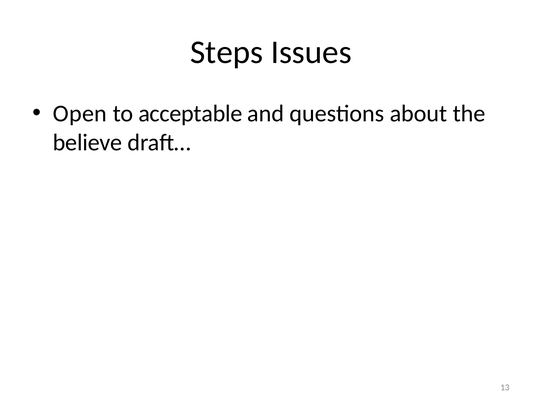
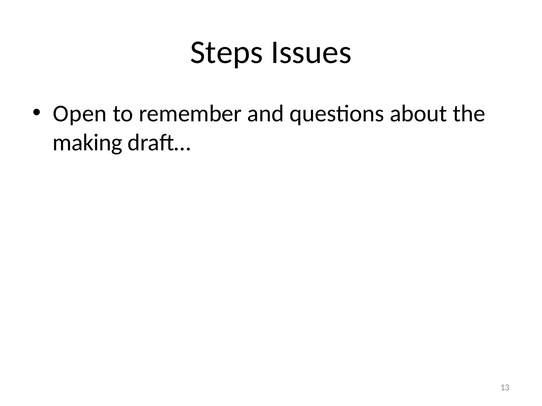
acceptable: acceptable -> remember
believe: believe -> making
